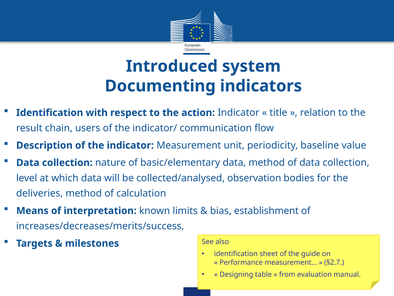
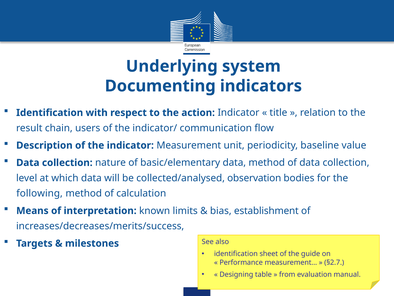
Introduced: Introduced -> Underlying
deliveries: deliveries -> following
